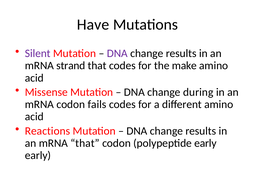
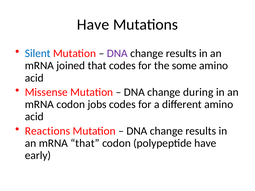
Silent colour: purple -> blue
strand: strand -> joined
make: make -> some
fails: fails -> jobs
polypeptide early: early -> have
